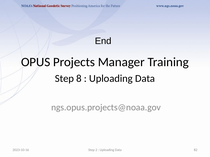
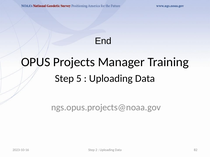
8: 8 -> 5
